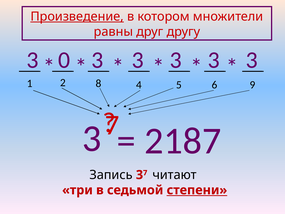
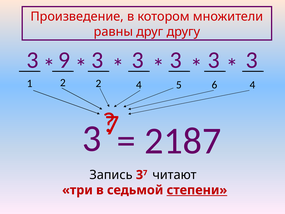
Произведение underline: present -> none
0: 0 -> 9
2 8: 8 -> 2
6 9: 9 -> 4
